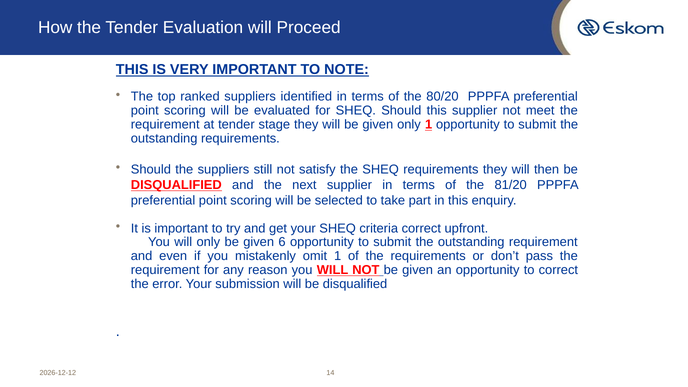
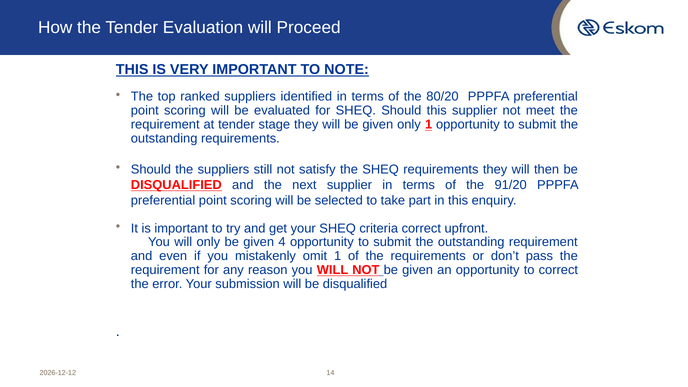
81/20: 81/20 -> 91/20
6: 6 -> 4
